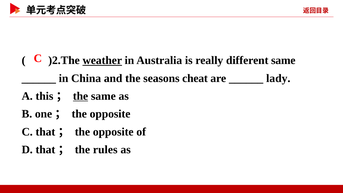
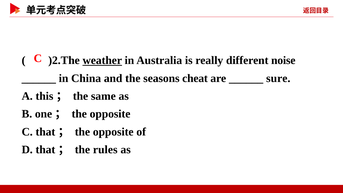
different same: same -> noise
lady: lady -> sure
the at (81, 96) underline: present -> none
